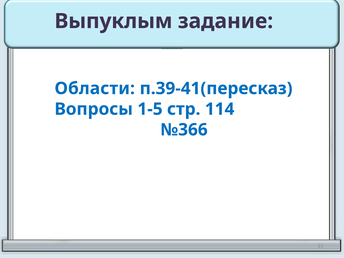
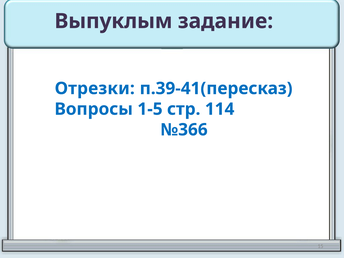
Области: Области -> Отрезки
